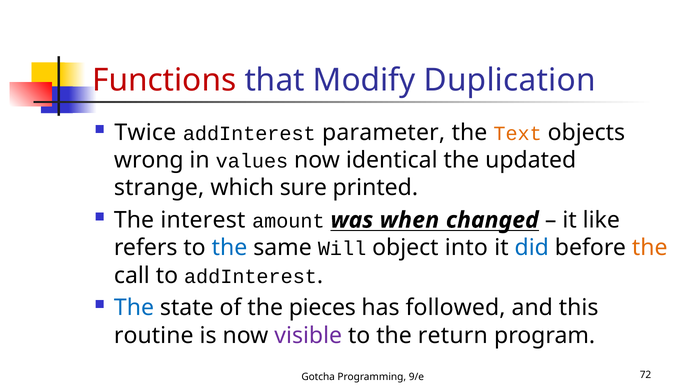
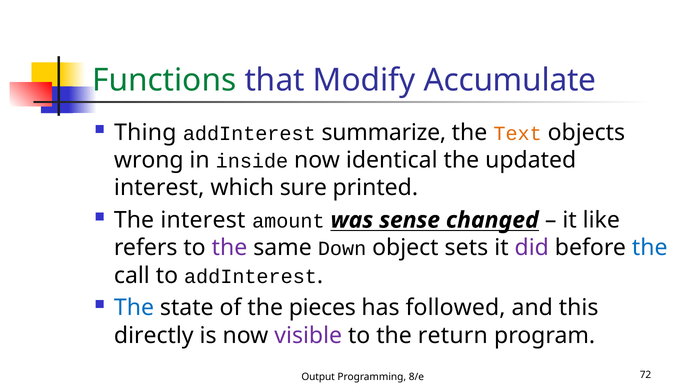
Functions colour: red -> green
Duplication: Duplication -> Accumulate
Twice: Twice -> Thing
parameter: parameter -> summarize
values: values -> inside
strange at (159, 188): strange -> interest
when: when -> sense
the at (229, 248) colour: blue -> purple
Will: Will -> Down
into: into -> sets
did colour: blue -> purple
the at (650, 248) colour: orange -> blue
routine: routine -> directly
Gotcha: Gotcha -> Output
9/e: 9/e -> 8/e
